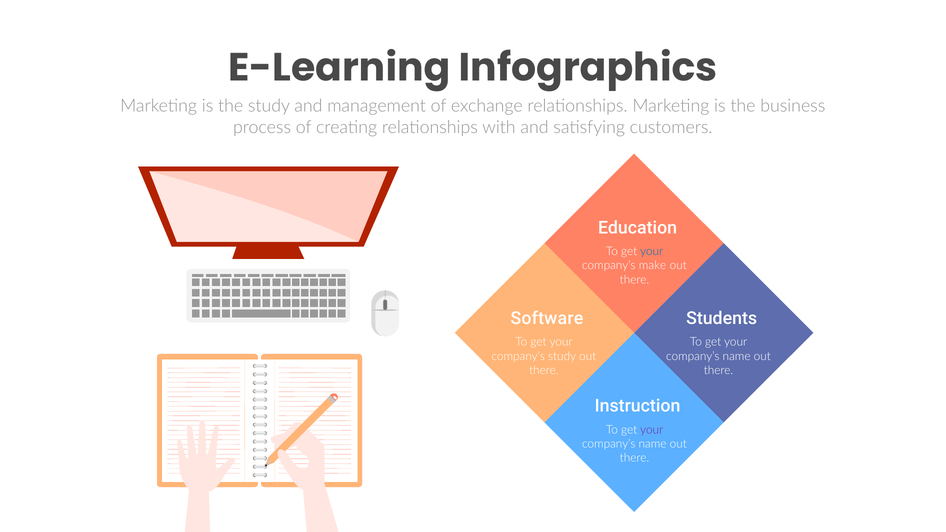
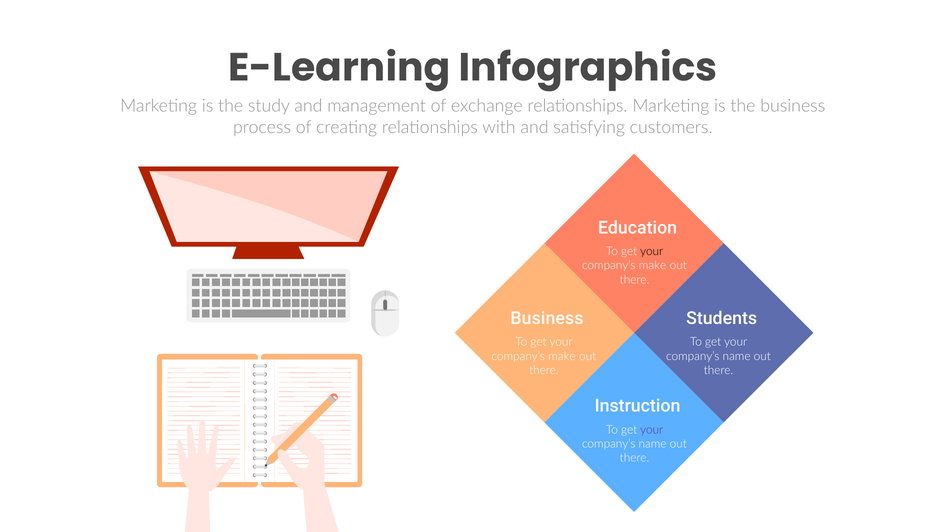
your at (652, 251) colour: blue -> black
Software at (547, 318): Software -> Business
study at (562, 356): study -> make
